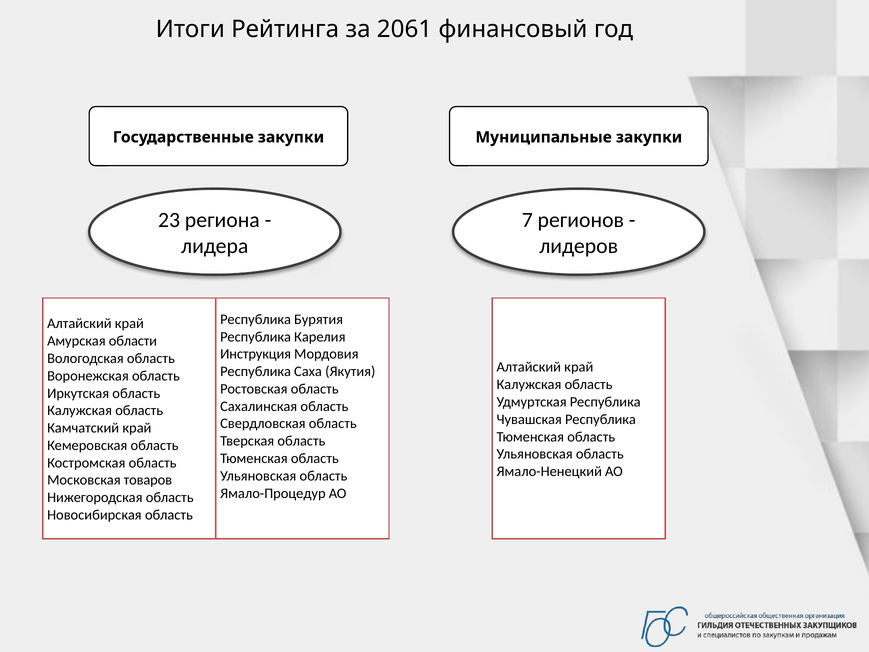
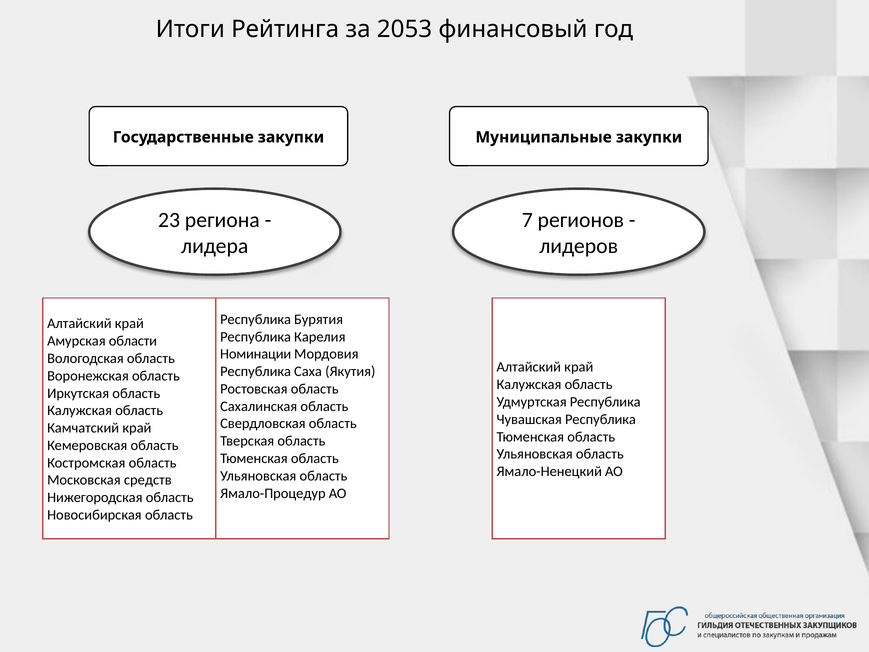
2061: 2061 -> 2053
Инструкция: Инструкция -> Номинации
товаров: товаров -> средств
